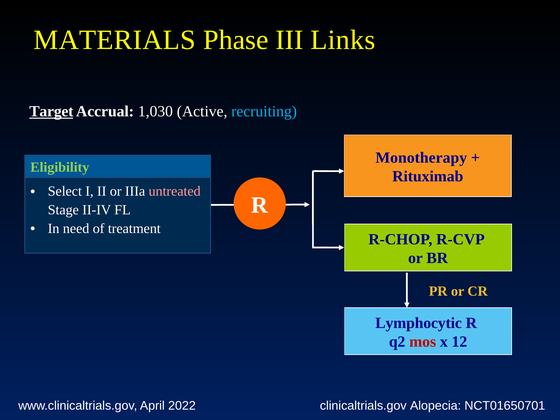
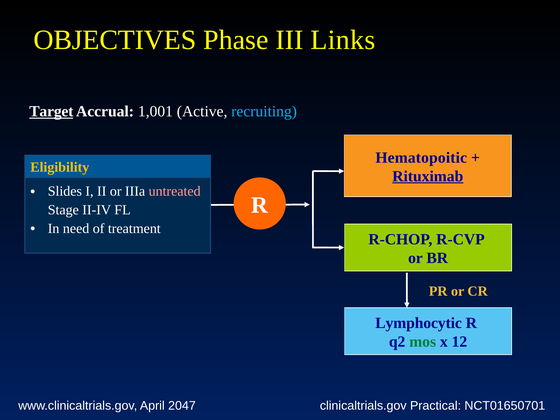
MATERIALS: MATERIALS -> OBJECTIVES
1,030: 1,030 -> 1,001
Monotherapy: Monotherapy -> Hematopoitic
Eligibility colour: light green -> yellow
Rituximab underline: none -> present
Select: Select -> Slides
mos colour: red -> green
2022: 2022 -> 2047
Alopecia: Alopecia -> Practical
